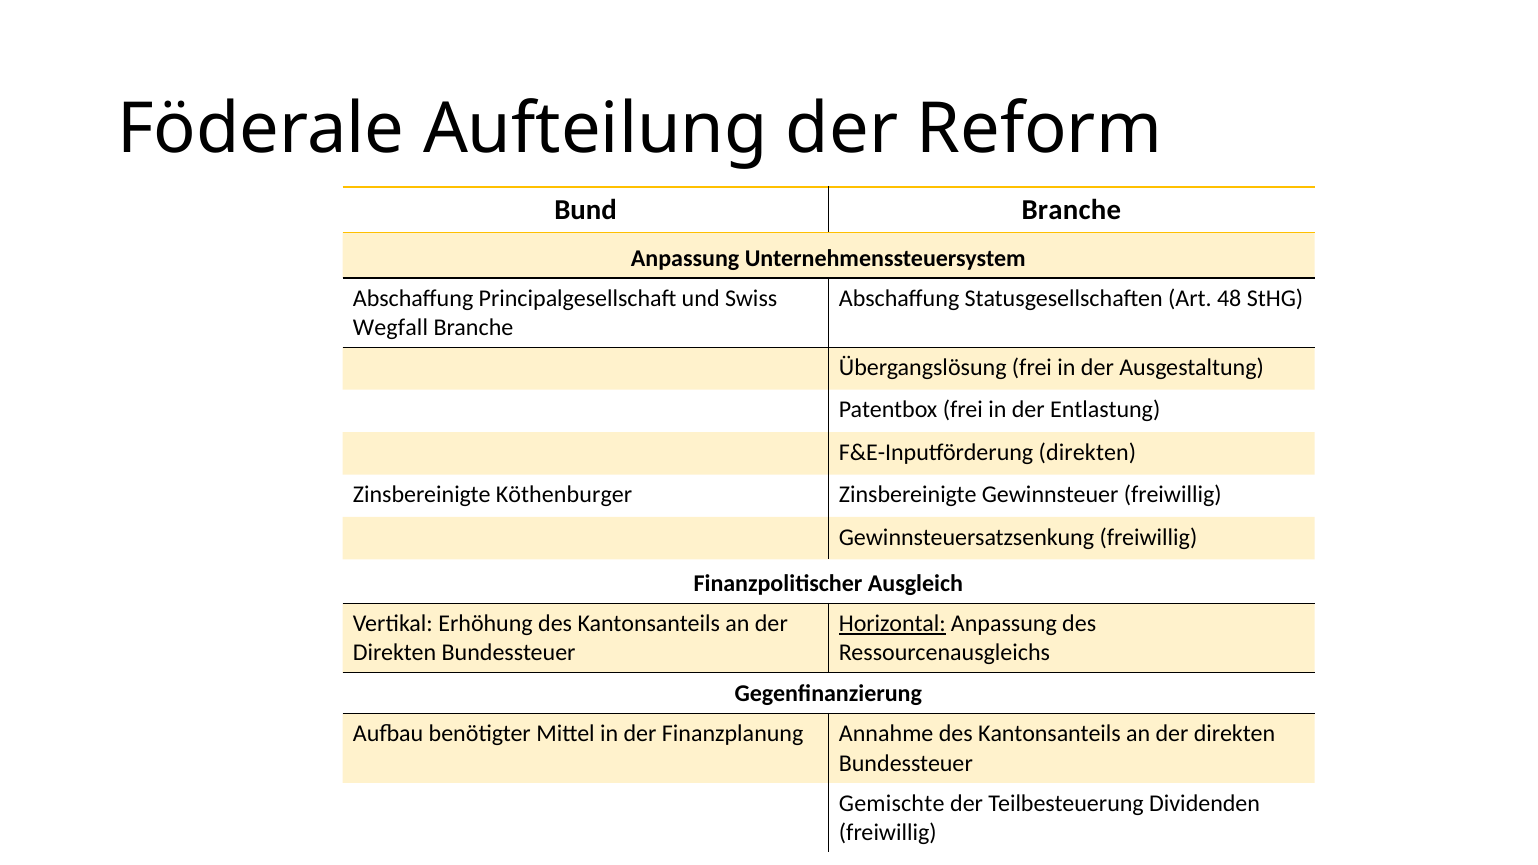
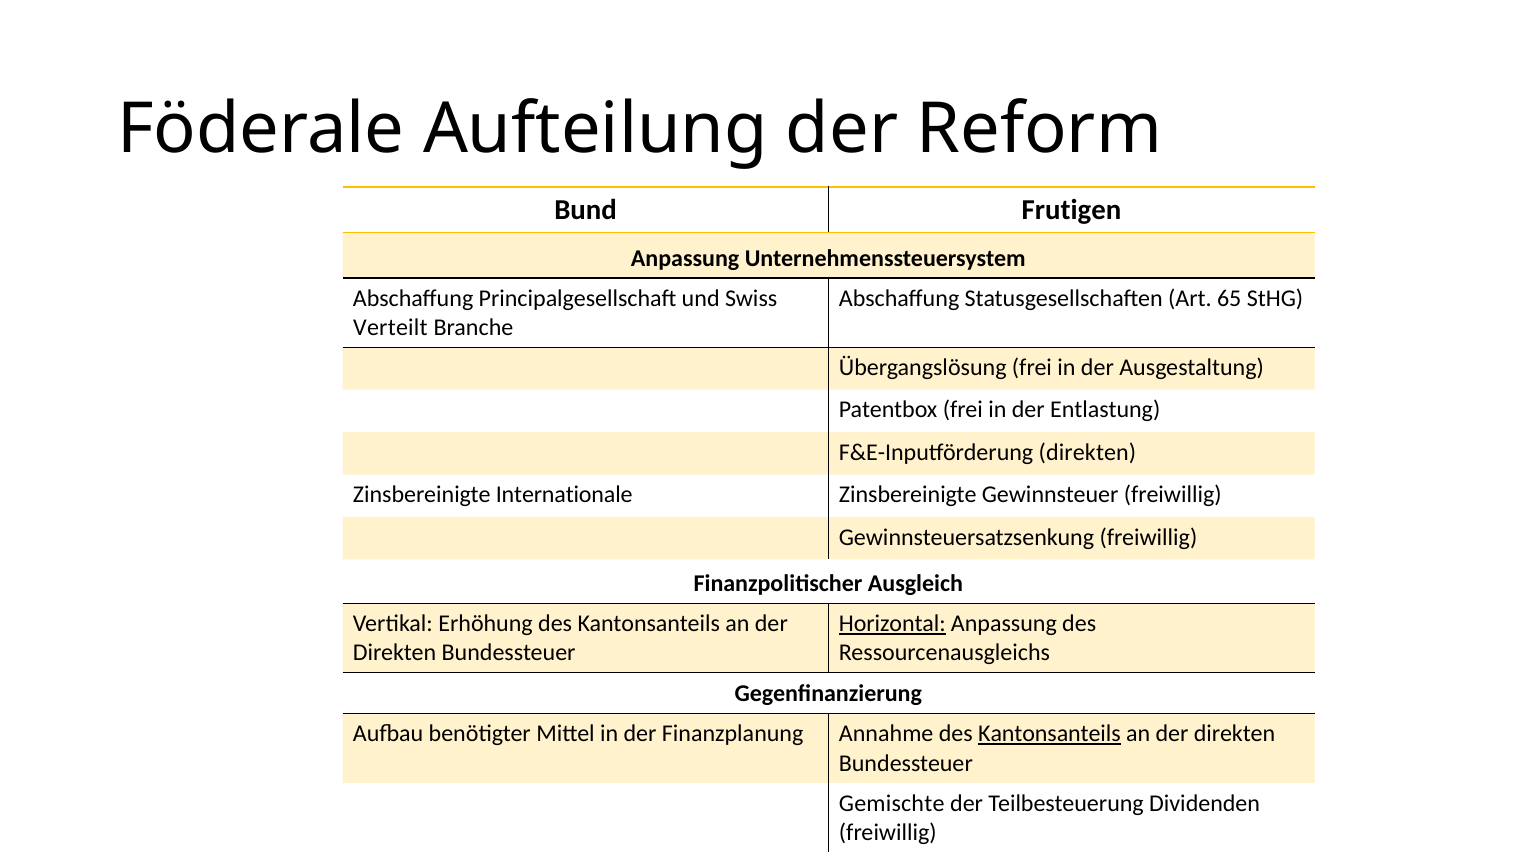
Bund Branche: Branche -> Frutigen
48: 48 -> 65
Wegfall: Wegfall -> Verteilt
Köthenburger: Köthenburger -> Internationale
Kantonsanteils at (1049, 734) underline: none -> present
